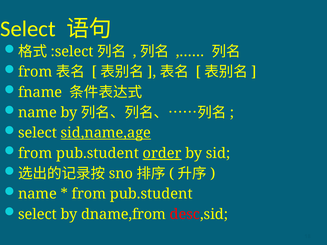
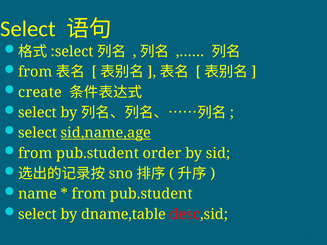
fname: fname -> create
name at (37, 113): name -> select
order underline: present -> none
dname,from: dname,from -> dname,table
